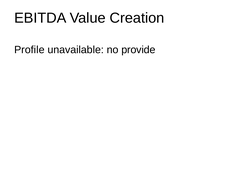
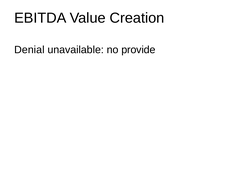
Profile: Profile -> Denial
